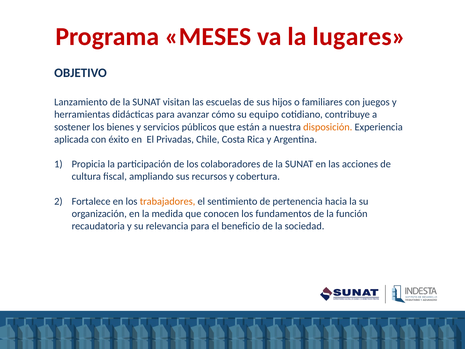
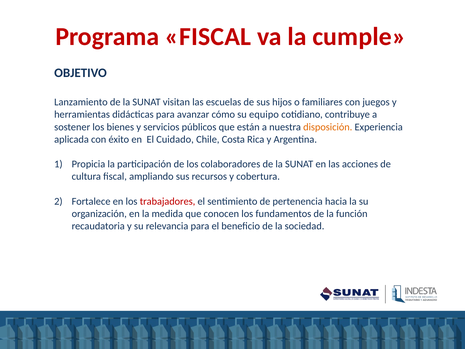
Programa MESES: MESES -> FISCAL
lugares: lugares -> cumple
Privadas: Privadas -> Cuidado
trabajadores colour: orange -> red
